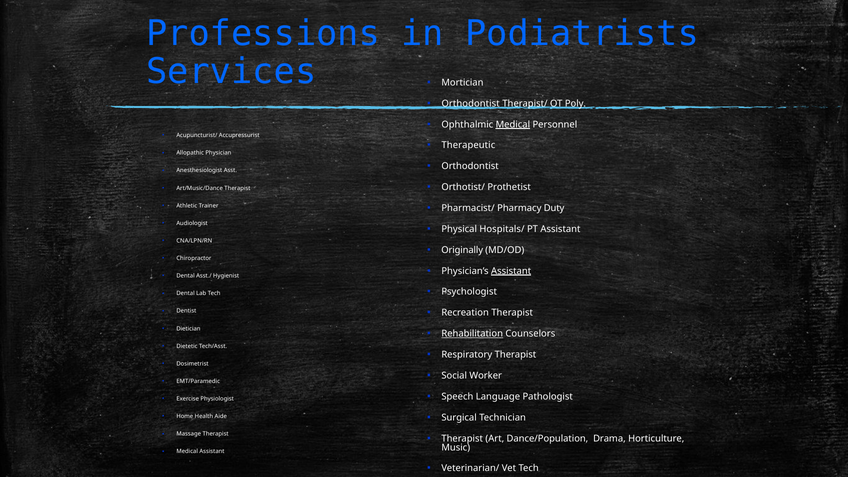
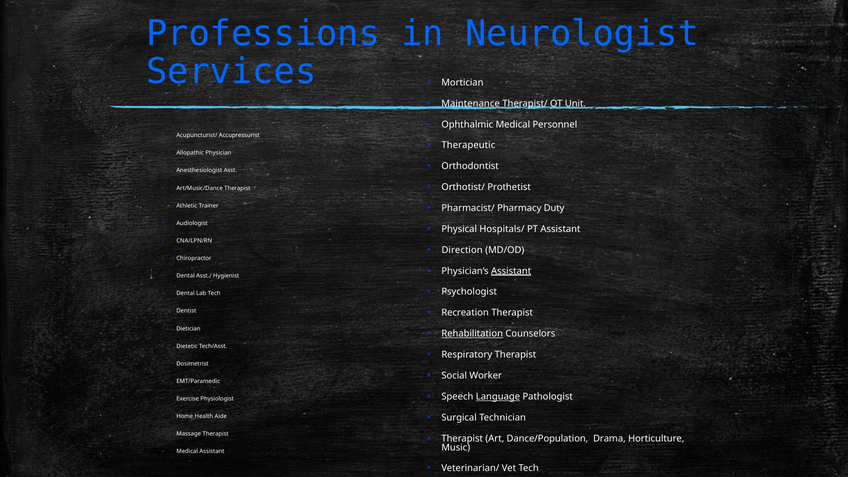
Podiatrists: Podiatrists -> Neurologist
Orthodontist at (471, 103): Orthodontist -> Maintenance
Poly: Poly -> Unit
Medical at (513, 124) underline: present -> none
Originally: Originally -> Direction
Language underline: none -> present
